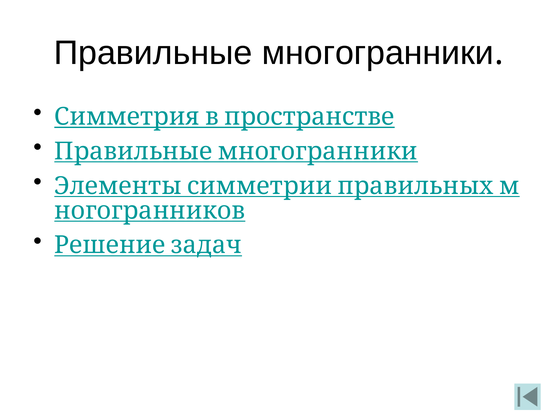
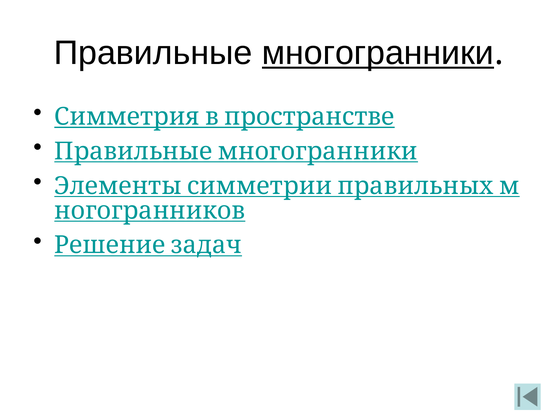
многогранники underline: none -> present
